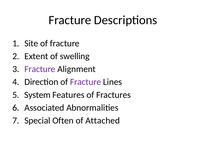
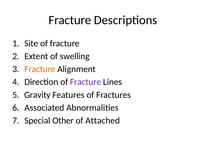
Fracture at (40, 69) colour: purple -> orange
System: System -> Gravity
Often: Often -> Other
